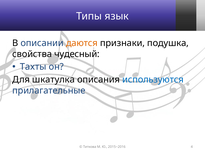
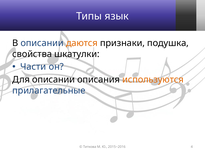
чудесный: чудесный -> шкатулки
Тахты: Тахты -> Части
Для шкатулка: шкатулка -> описании
используются colour: blue -> orange
